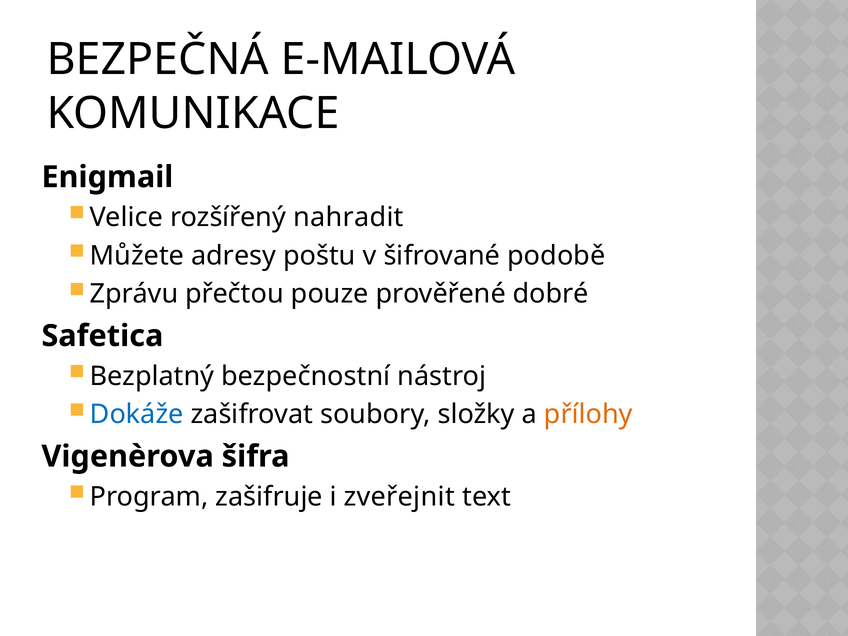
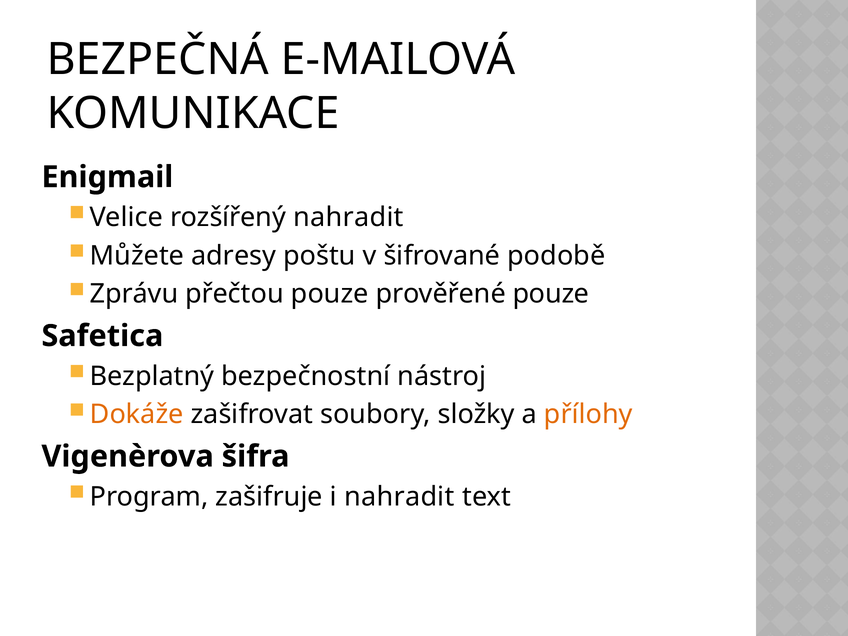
prověřené dobré: dobré -> pouze
Dokáže colour: blue -> orange
i zveřejnit: zveřejnit -> nahradit
